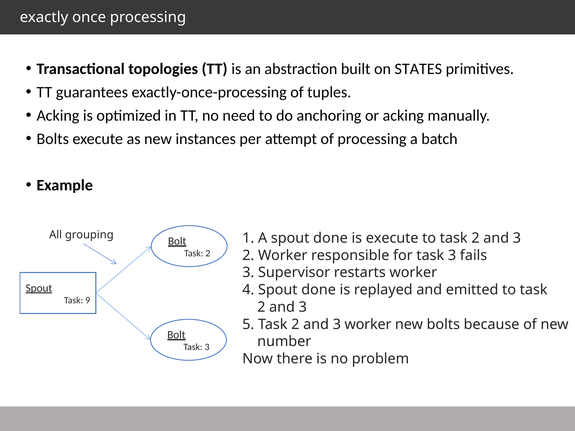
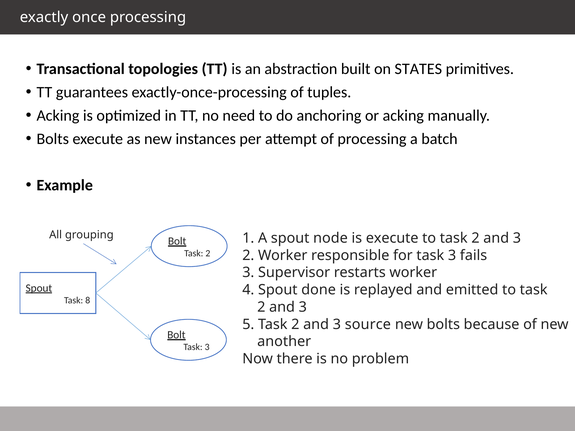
A spout done: done -> node
9: 9 -> 8
3 worker: worker -> source
number: number -> another
